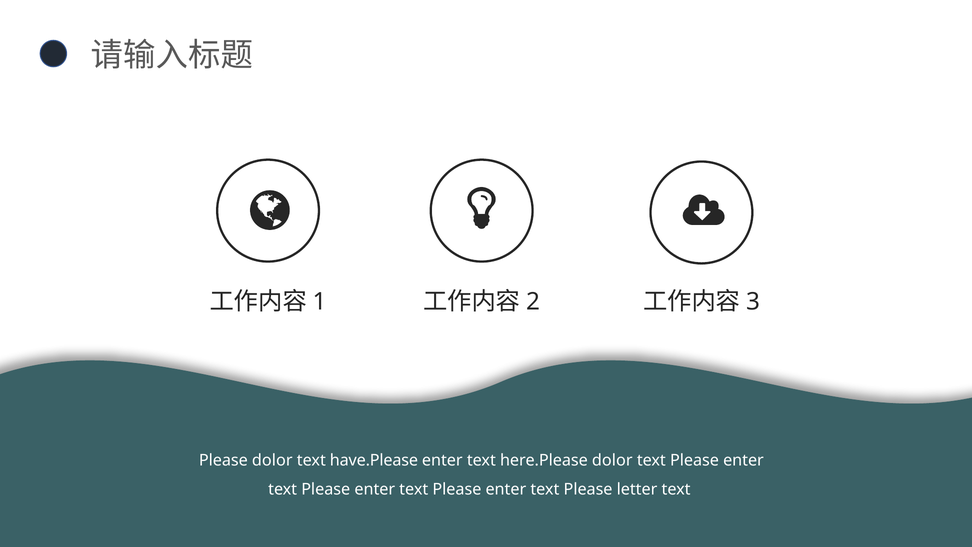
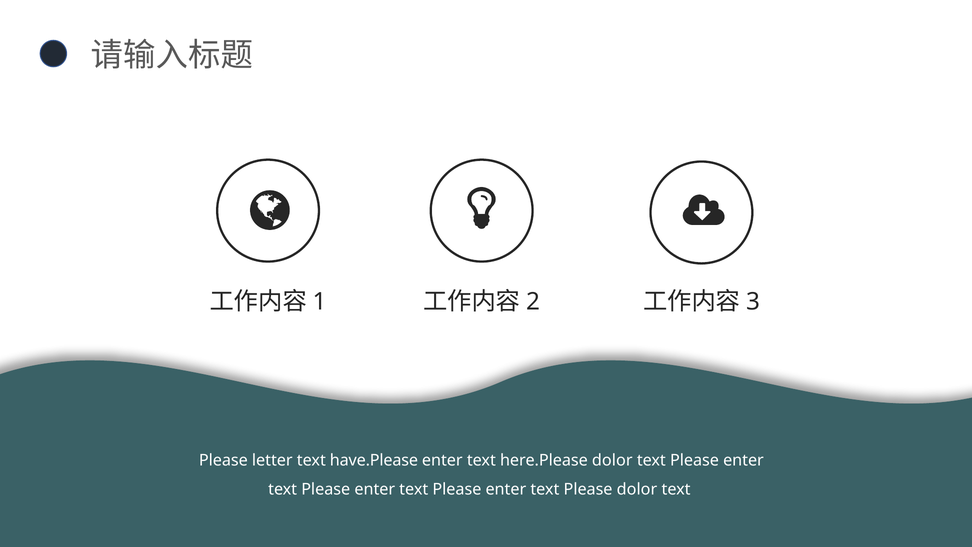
Please dolor: dolor -> letter
Please letter: letter -> dolor
